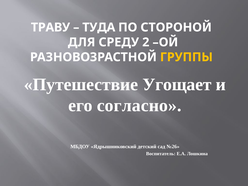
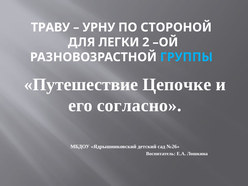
ТУДА: ТУДА -> УРНУ
СРЕДУ: СРЕДУ -> ЛЕГКИ
ГРУППЫ colour: yellow -> light blue
Угощает: Угощает -> Цепочке
